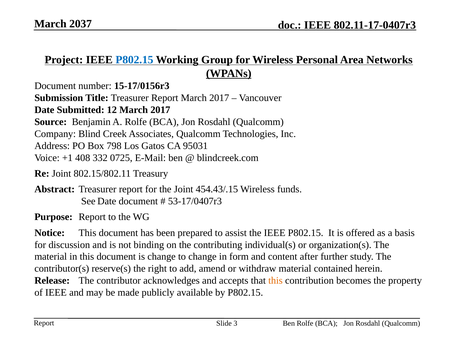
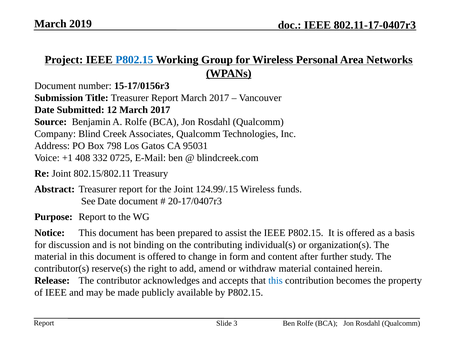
2037: 2037 -> 2019
454.43/.15: 454.43/.15 -> 124.99/.15
53-17/0407r3: 53-17/0407r3 -> 20-17/0407r3
document is change: change -> offered
this at (275, 281) colour: orange -> blue
